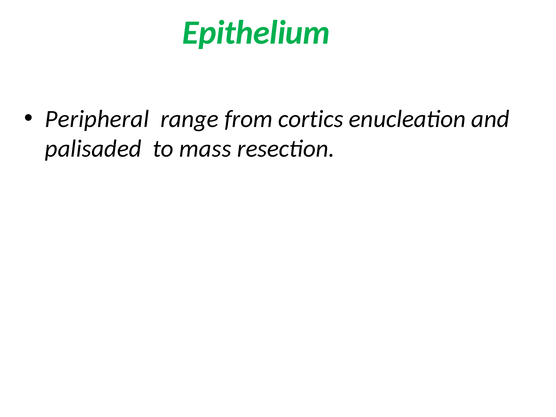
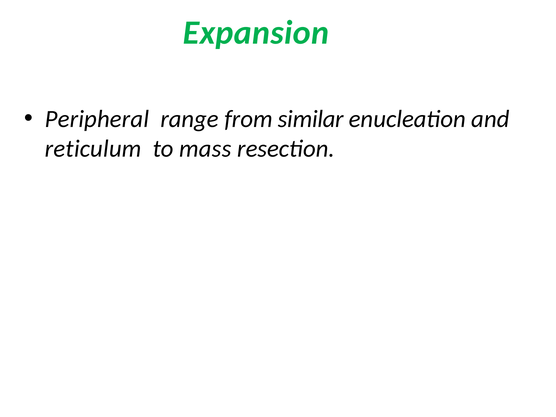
Epithelium: Epithelium -> Expansion
cortics: cortics -> similar
palisaded: palisaded -> reticulum
